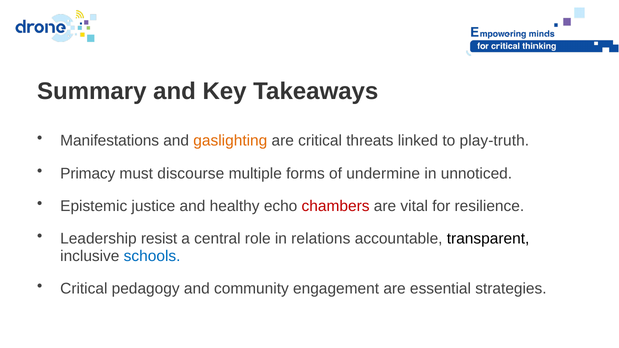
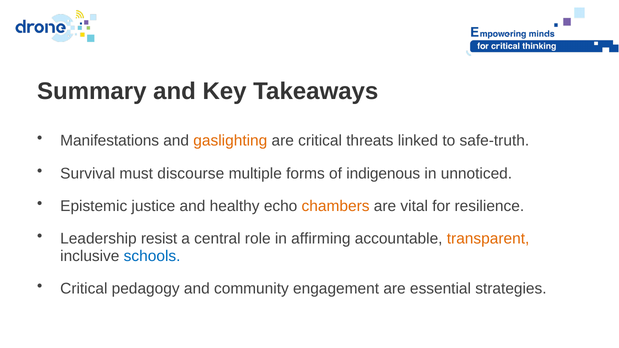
play-truth: play-truth -> safe-truth
Primacy: Primacy -> Survival
undermine: undermine -> indigenous
chambers colour: red -> orange
relations: relations -> affirming
transparent colour: black -> orange
